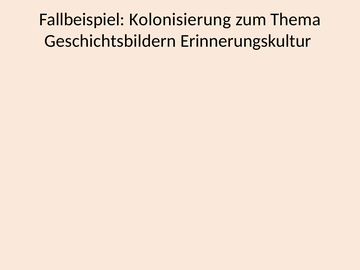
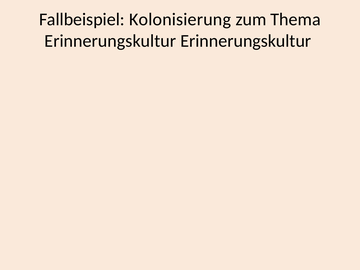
Geschichtsbildern at (110, 41): Geschichtsbildern -> Erinnerungskultur
